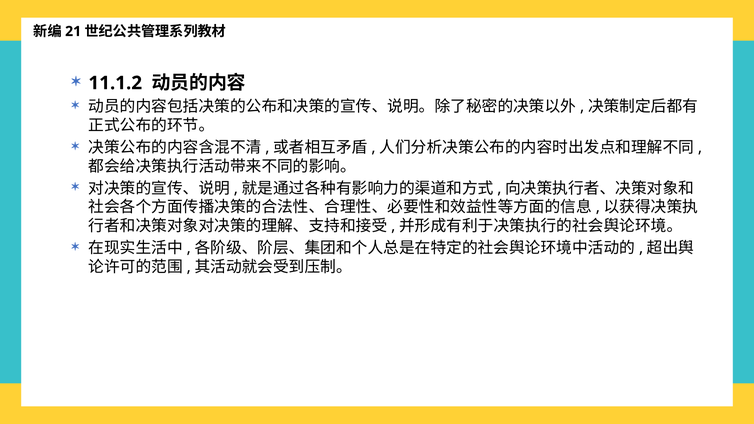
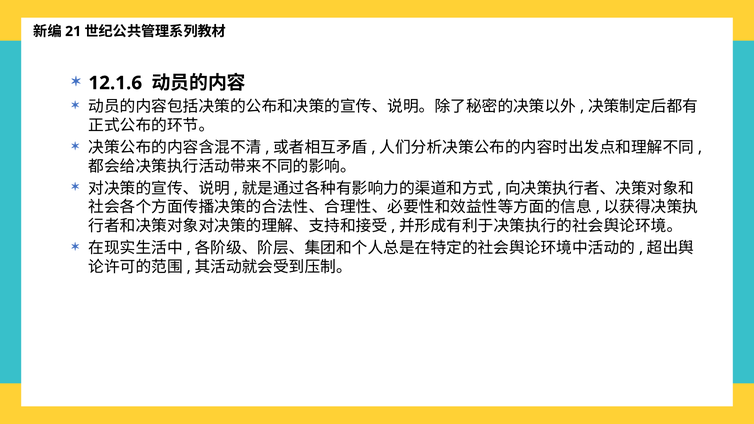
11.1.2: 11.1.2 -> 12.1.6
